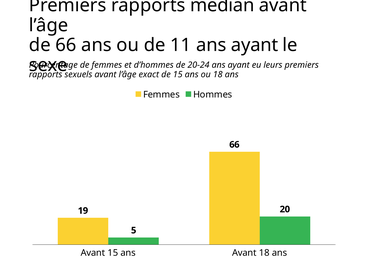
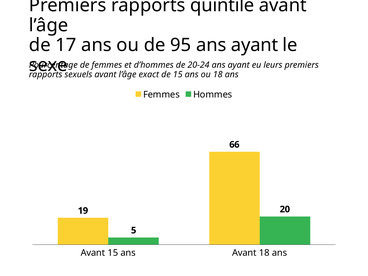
médian: médian -> quintile
de 66: 66 -> 17
11: 11 -> 95
